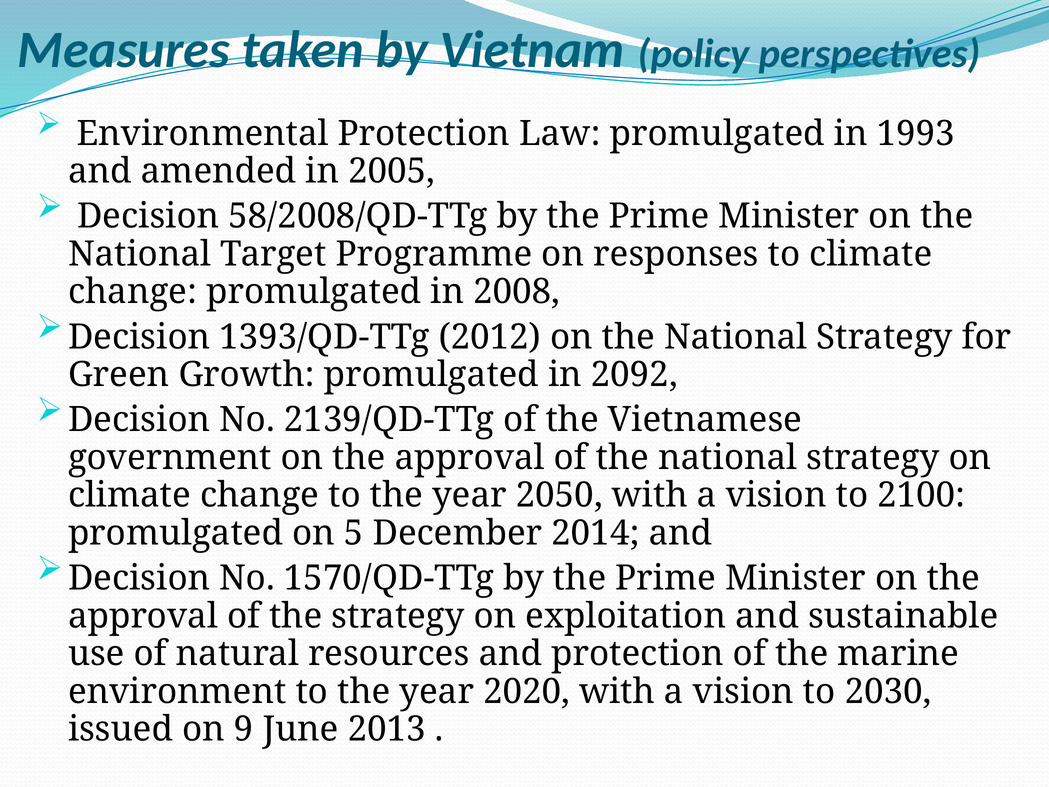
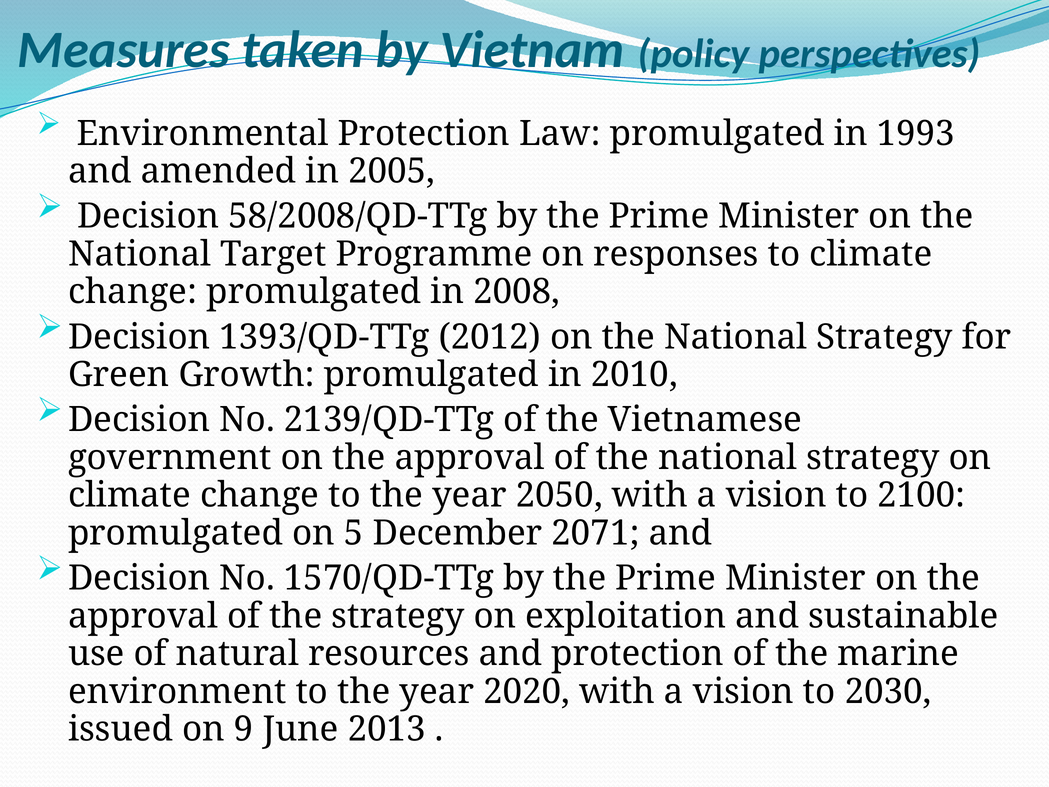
2092: 2092 -> 2010
2014: 2014 -> 2071
